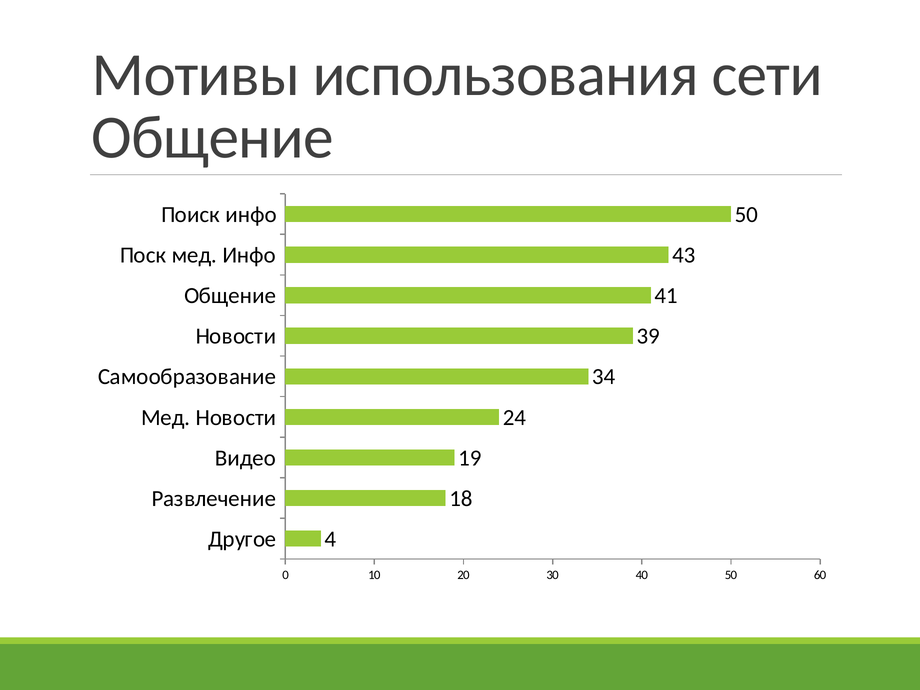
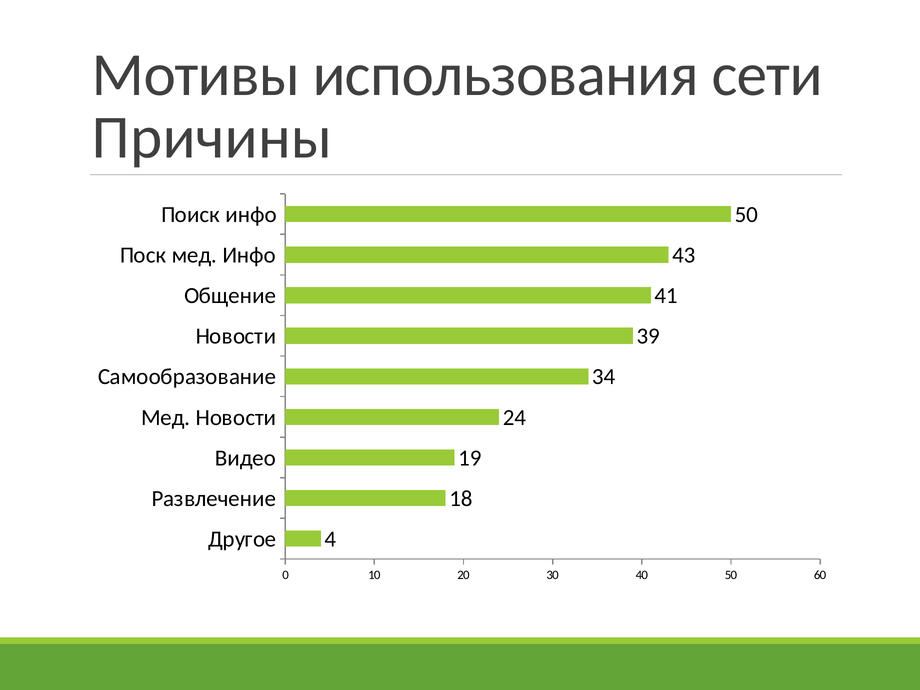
Общение at (212, 137): Общение -> Причины
